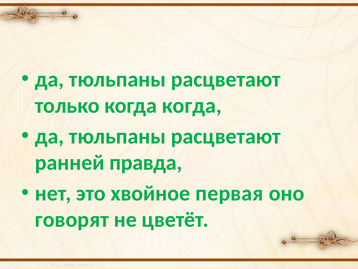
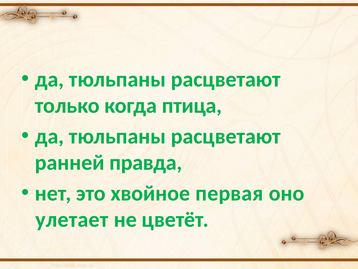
когда когда: когда -> птица
говорят: говорят -> улетает
